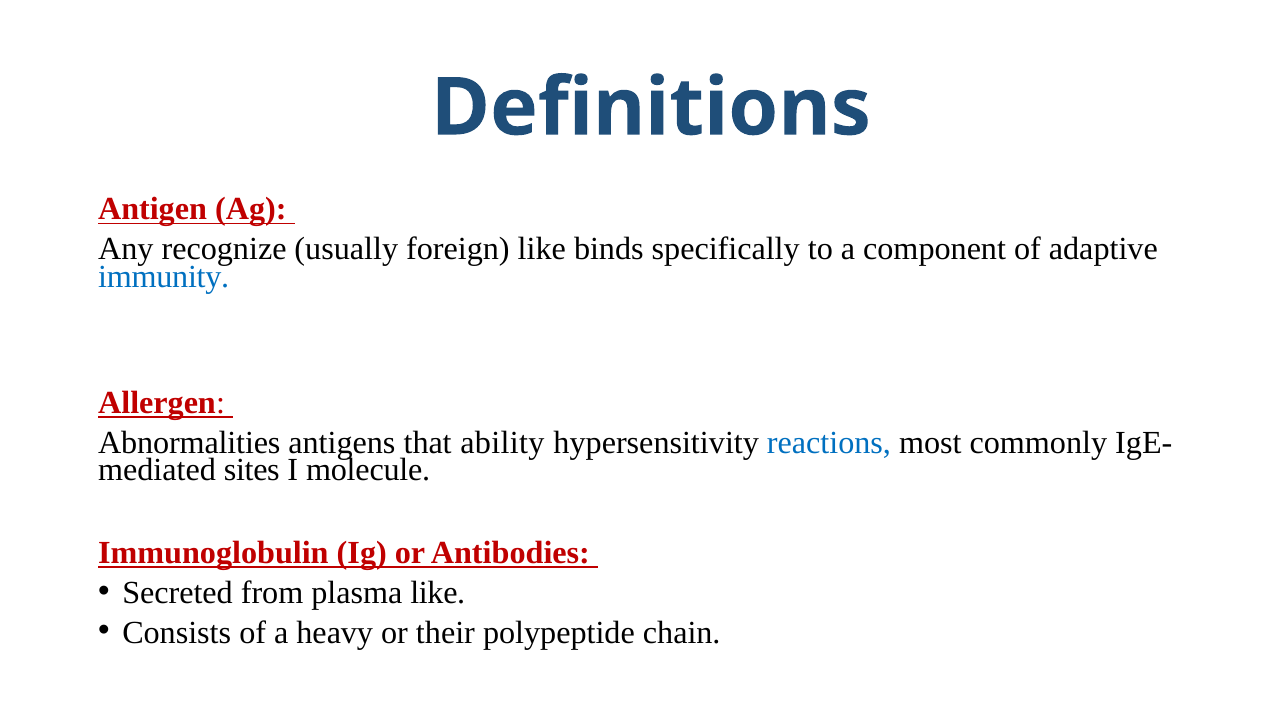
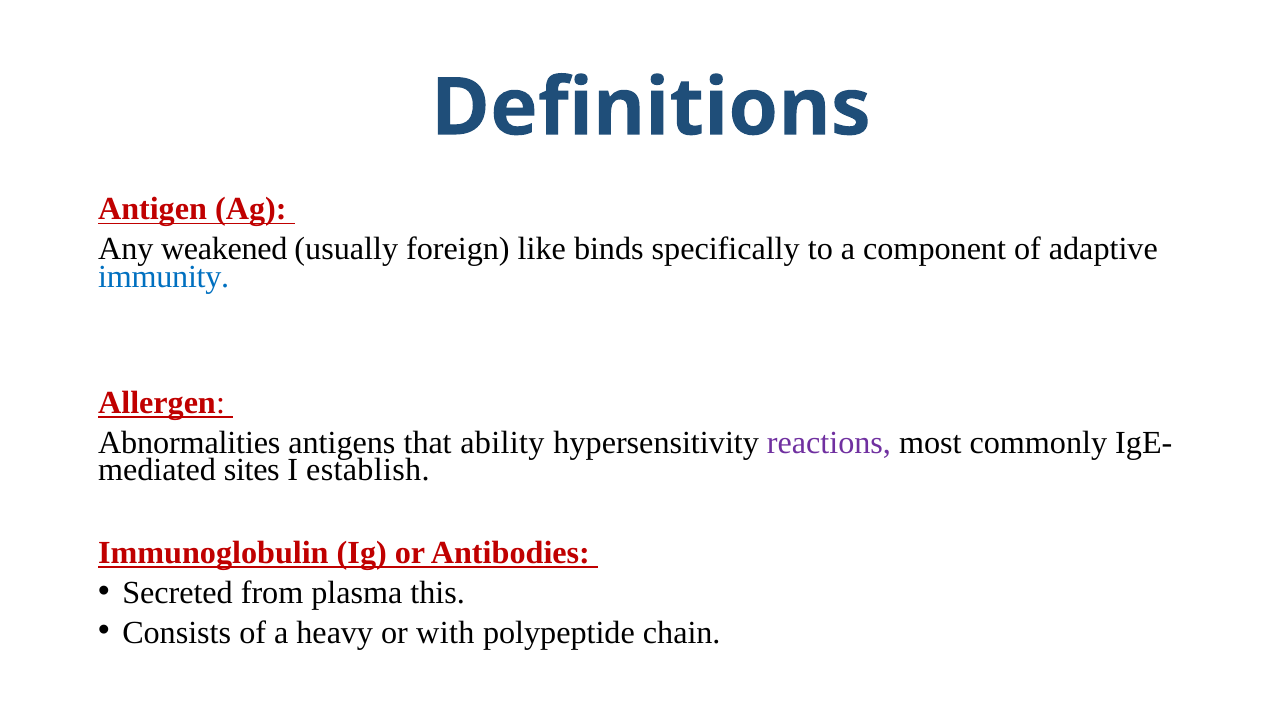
recognize: recognize -> weakened
reactions colour: blue -> purple
molecule: molecule -> establish
plasma like: like -> this
their: their -> with
